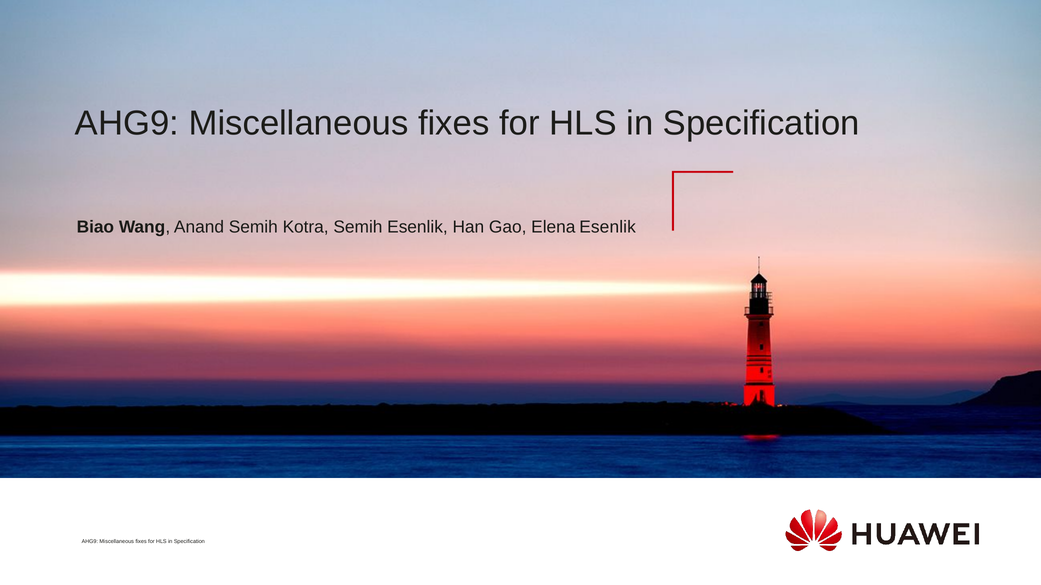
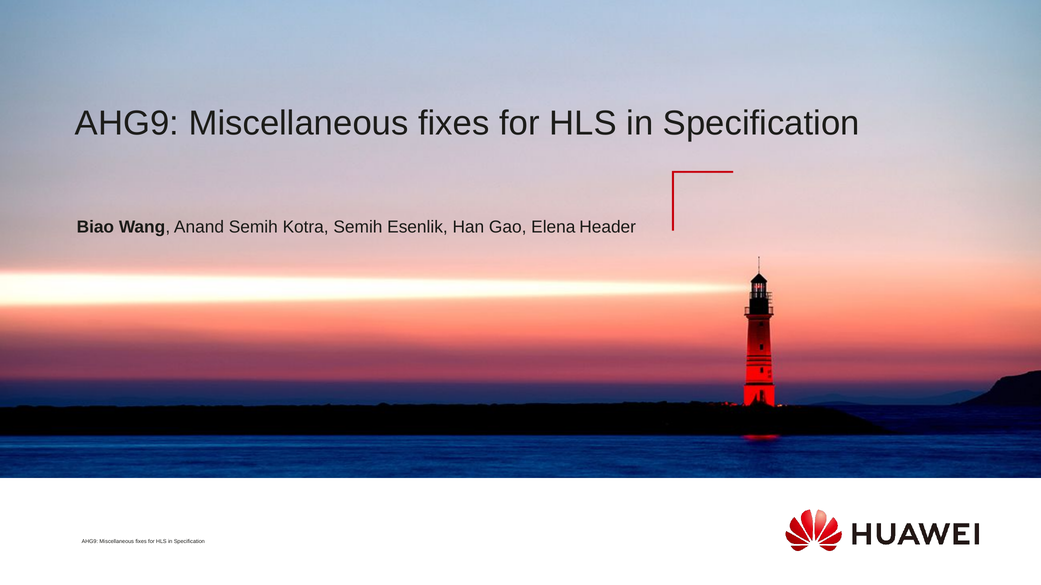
Elena Esenlik: Esenlik -> Header
